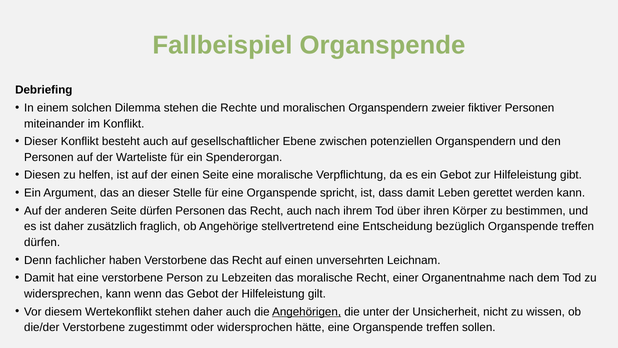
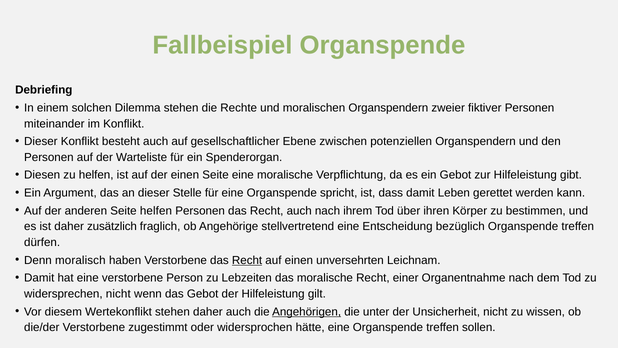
Seite dürfen: dürfen -> helfen
fachlicher: fachlicher -> moralisch
Recht at (247, 260) underline: none -> present
widersprechen kann: kann -> nicht
